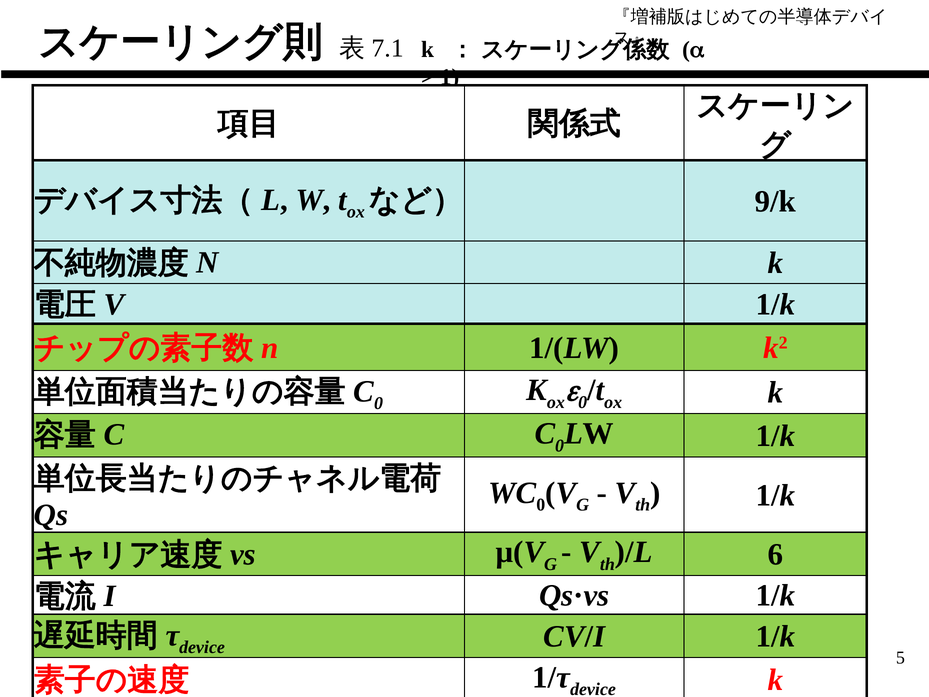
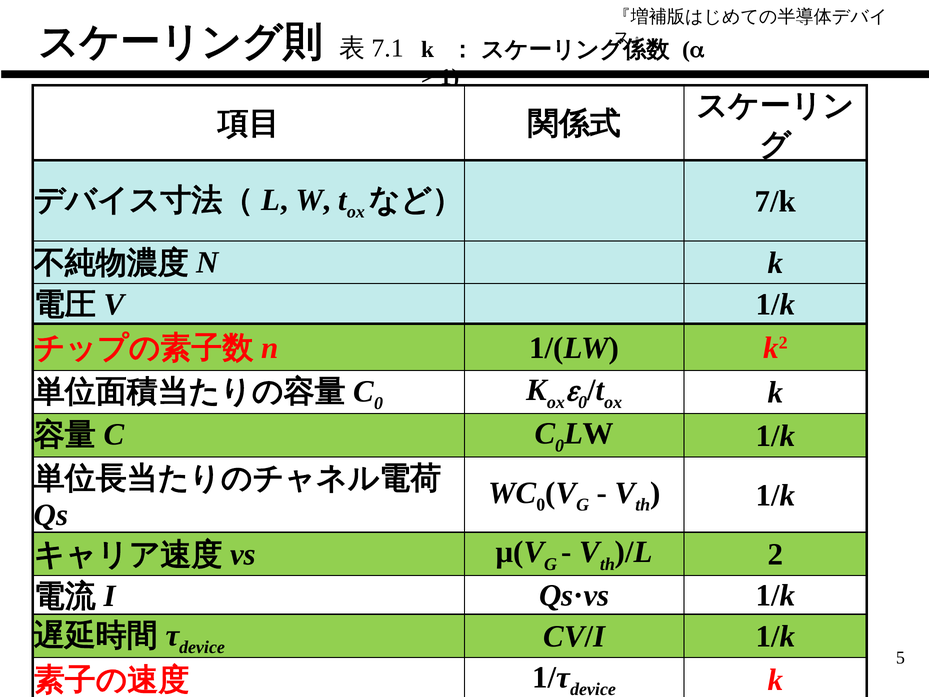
9/k: 9/k -> 7/k
6: 6 -> 2
